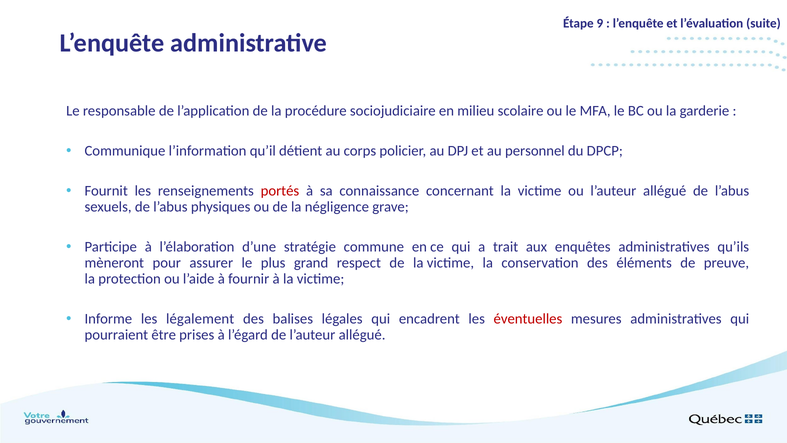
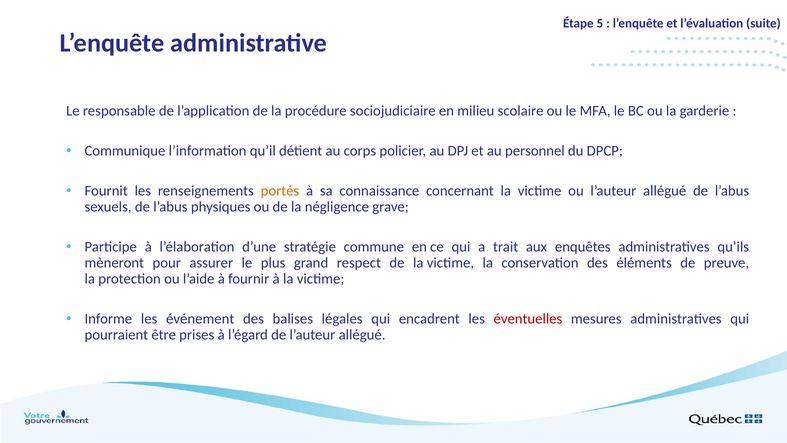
9: 9 -> 5
portés colour: red -> orange
légalement: légalement -> événement
